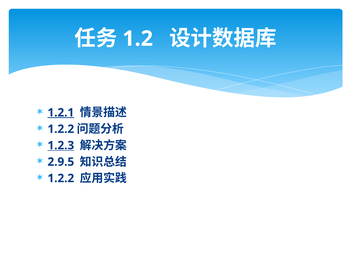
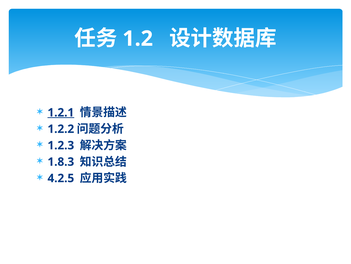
1.2.3 underline: present -> none
2.9.5: 2.9.5 -> 1.8.3
1.2.2 at (61, 178): 1.2.2 -> 4.2.5
